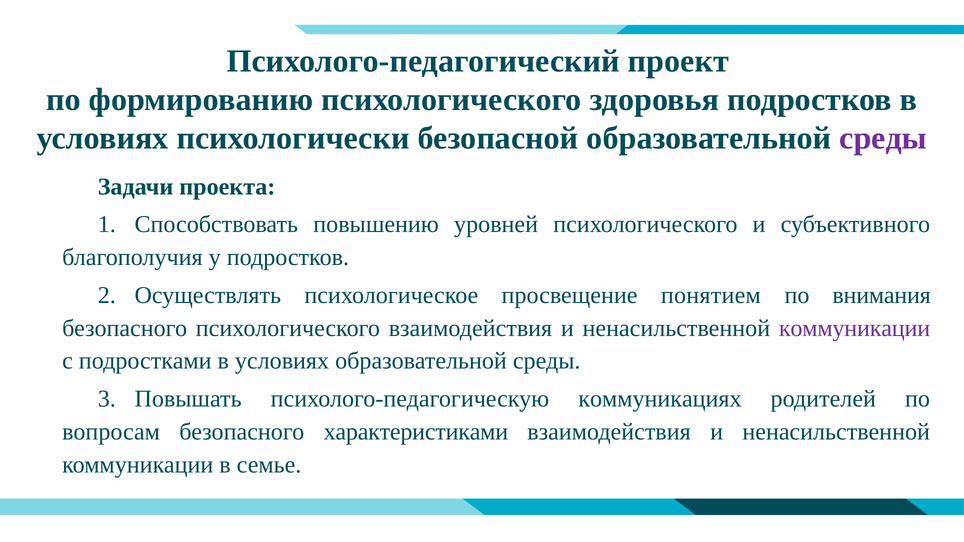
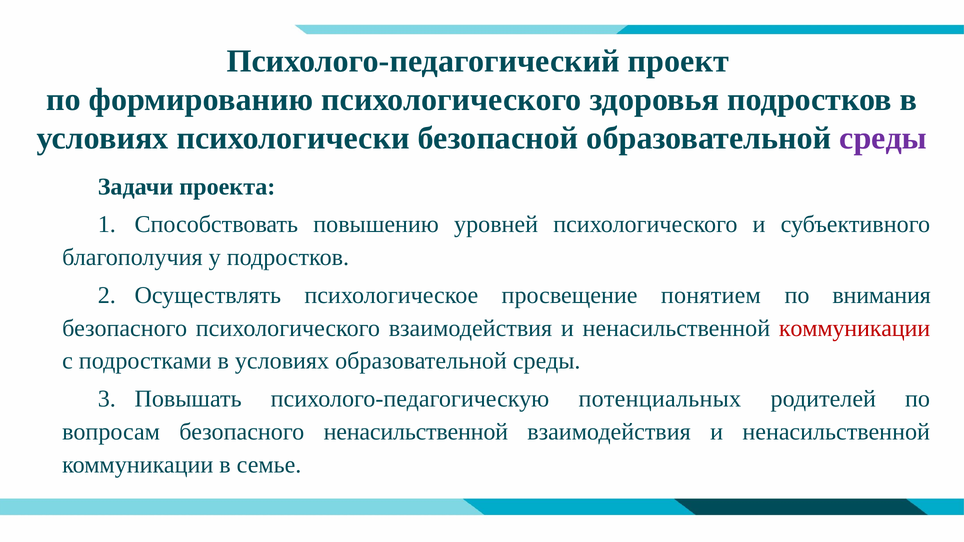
коммуникации at (855, 328) colour: purple -> red
коммуникациях: коммуникациях -> потенциальных
безопасного характеристиками: характеристиками -> ненасильственной
